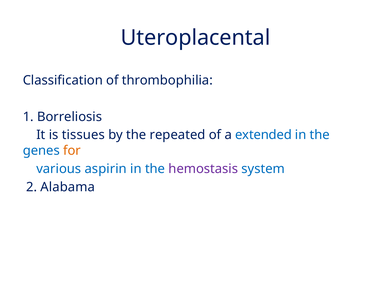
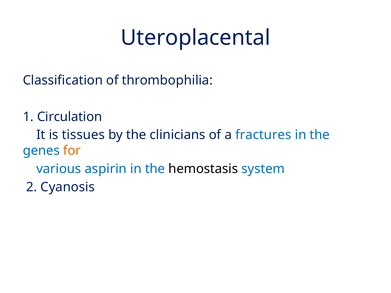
Borreliosis: Borreliosis -> Circulation
repeated: repeated -> clinicians
extended: extended -> fractures
hemostasis colour: purple -> black
Alabama: Alabama -> Cyanosis
